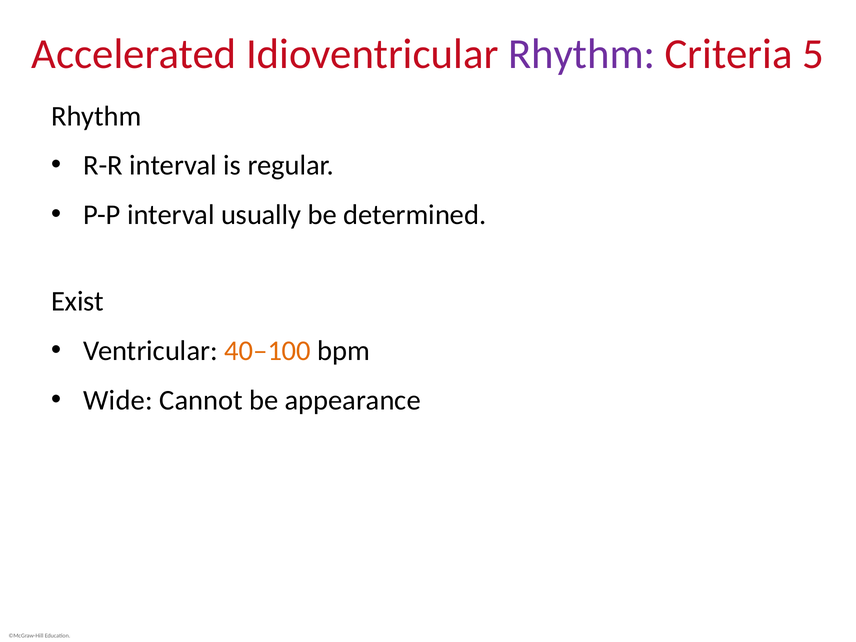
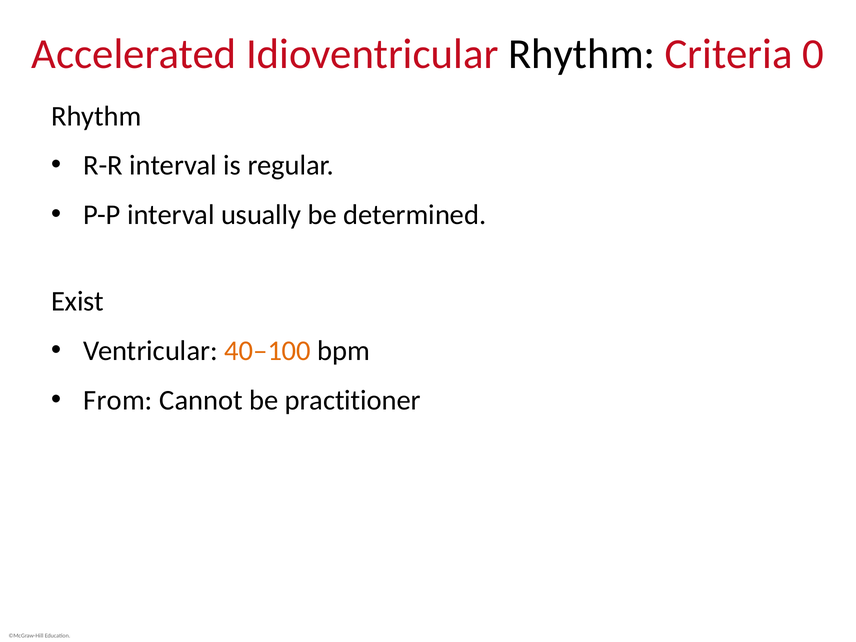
Rhythm at (582, 54) colour: purple -> black
5: 5 -> 0
Wide: Wide -> From
appearance: appearance -> practitioner
